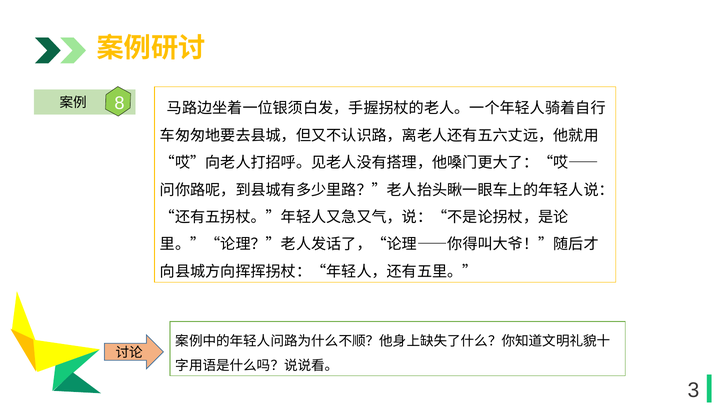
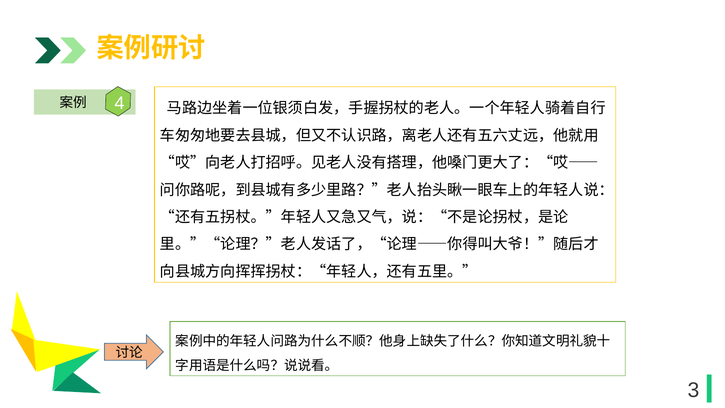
8: 8 -> 4
